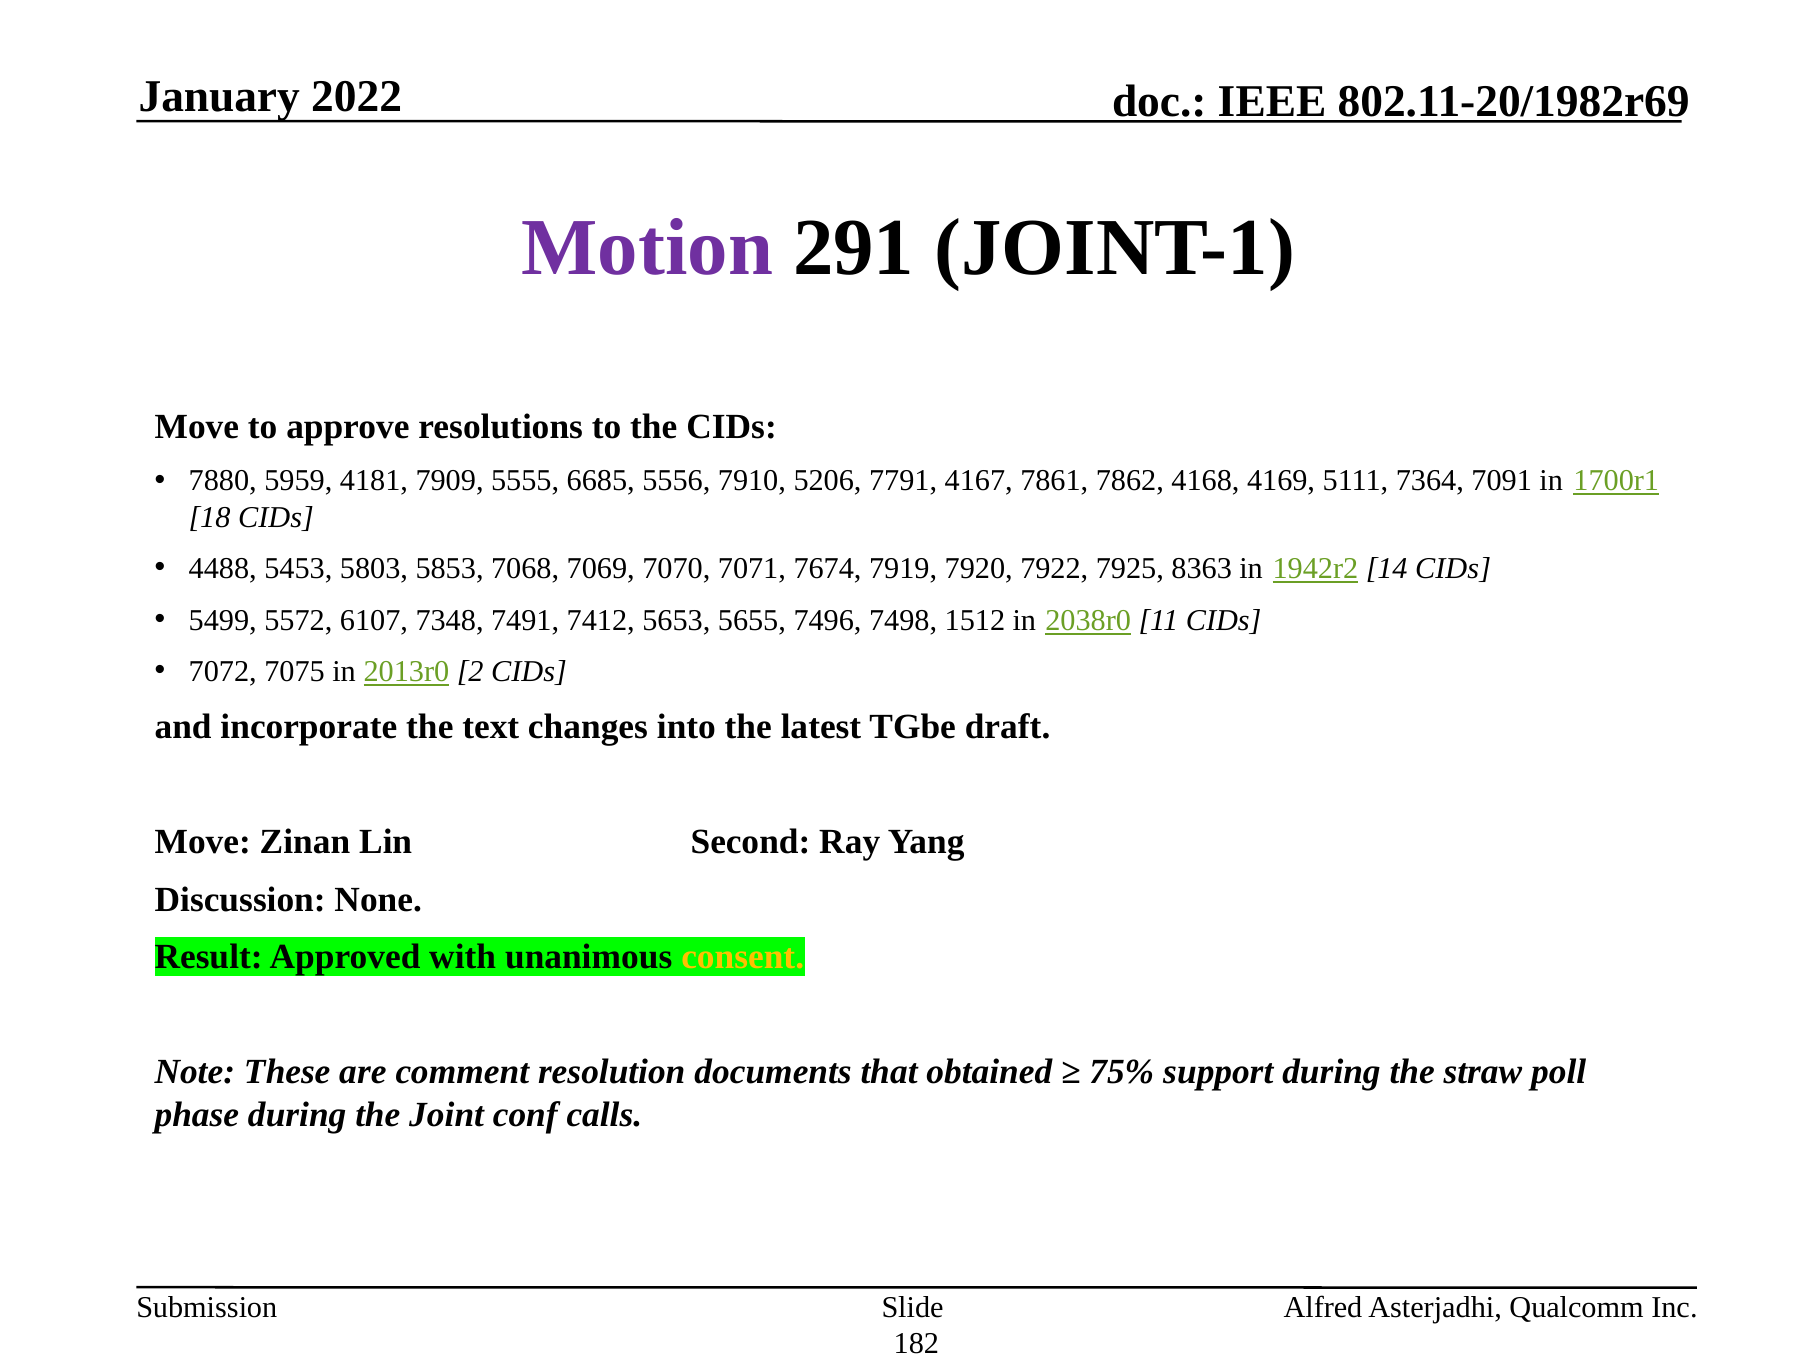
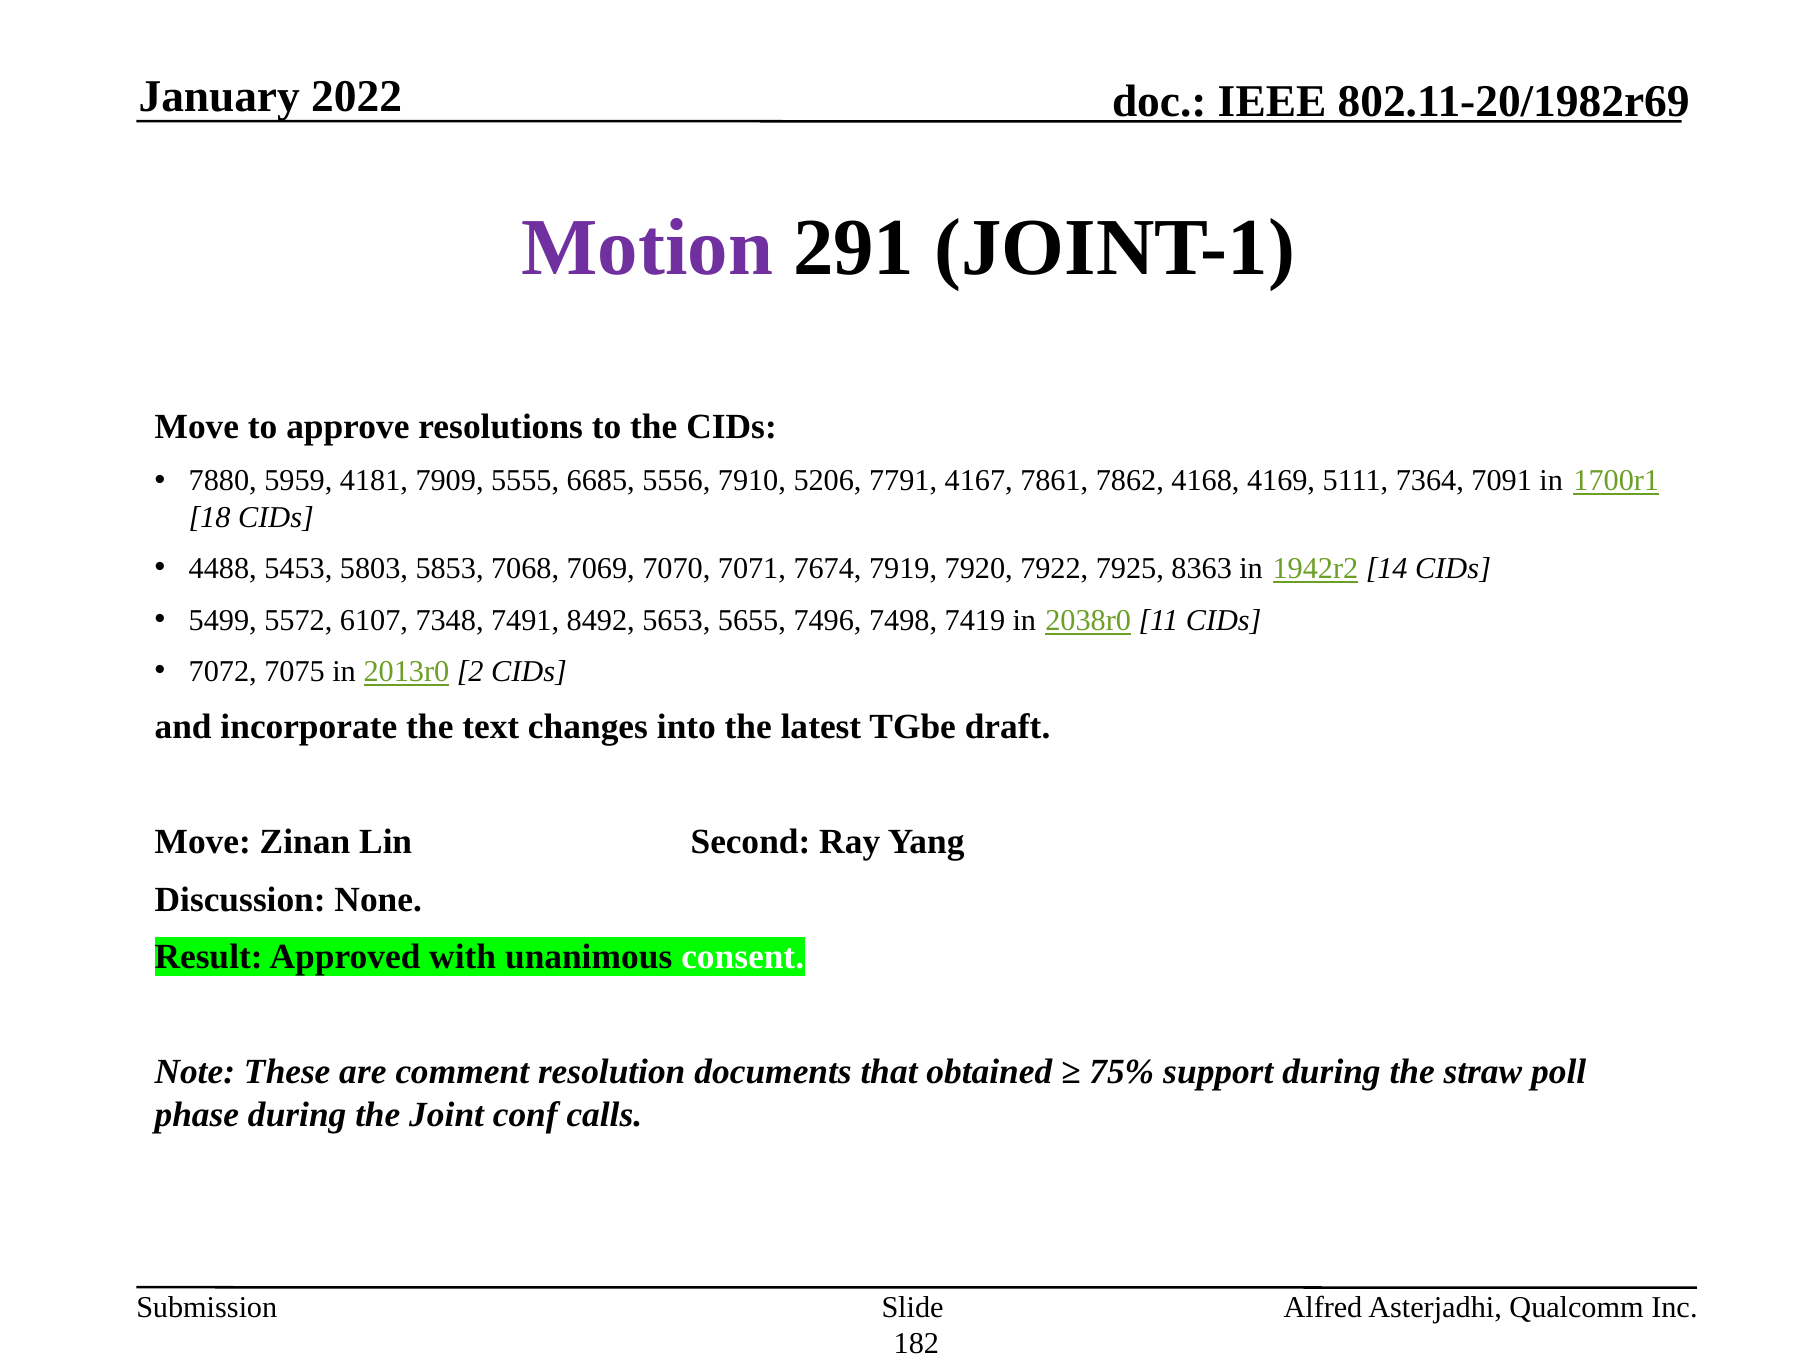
7412: 7412 -> 8492
1512: 1512 -> 7419
consent colour: yellow -> white
